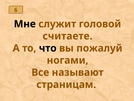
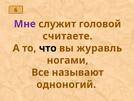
Мне colour: black -> purple
пожалуй: пожалуй -> журавль
страницам: страницам -> одноногий
